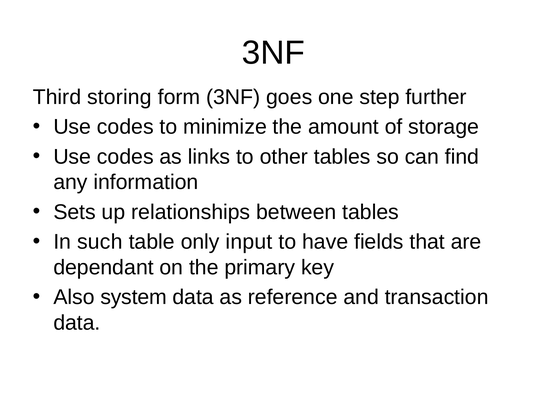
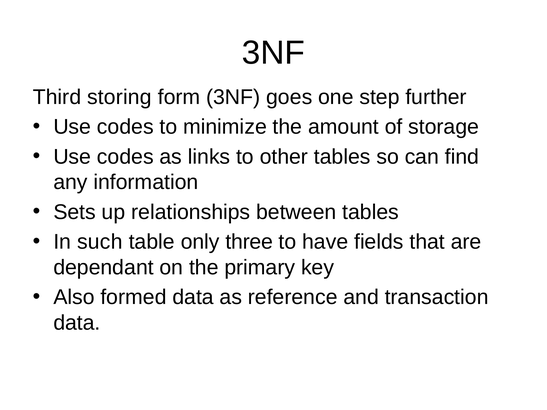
input: input -> three
system: system -> formed
